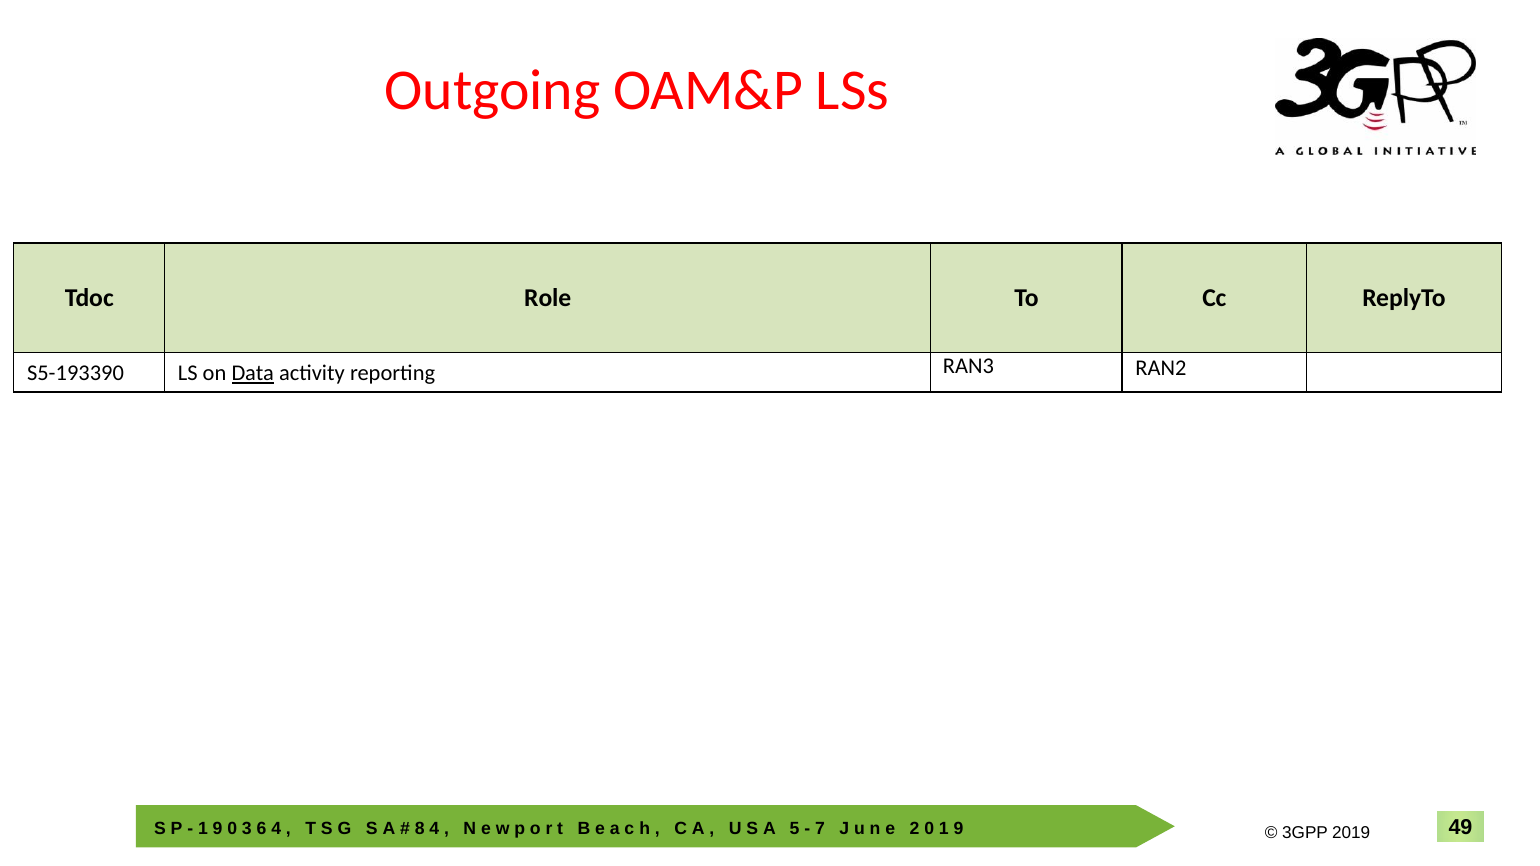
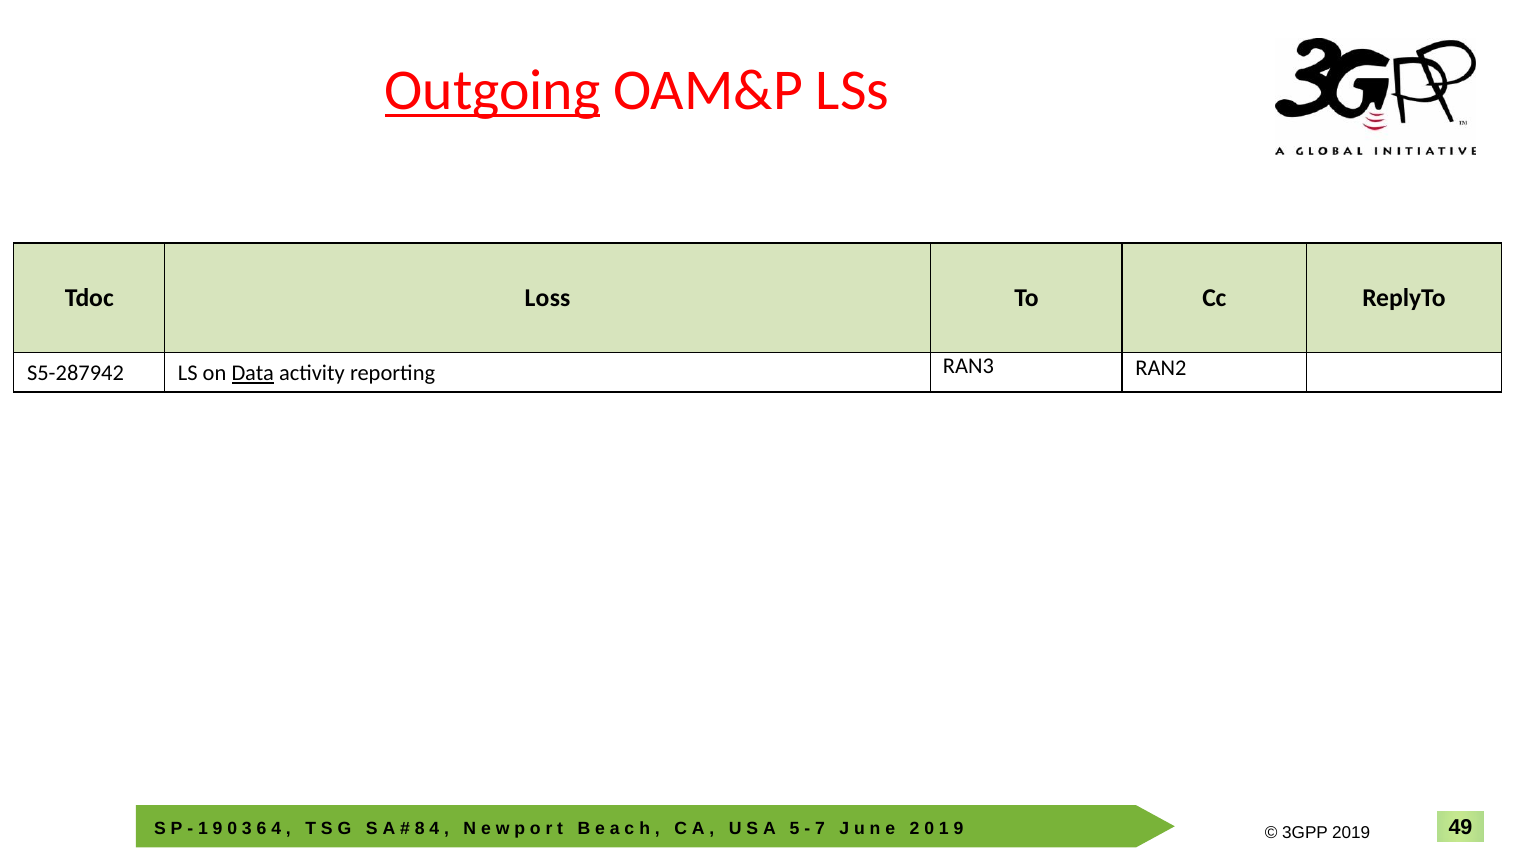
Outgoing underline: none -> present
Role: Role -> Loss
S5-193390: S5-193390 -> S5-287942
